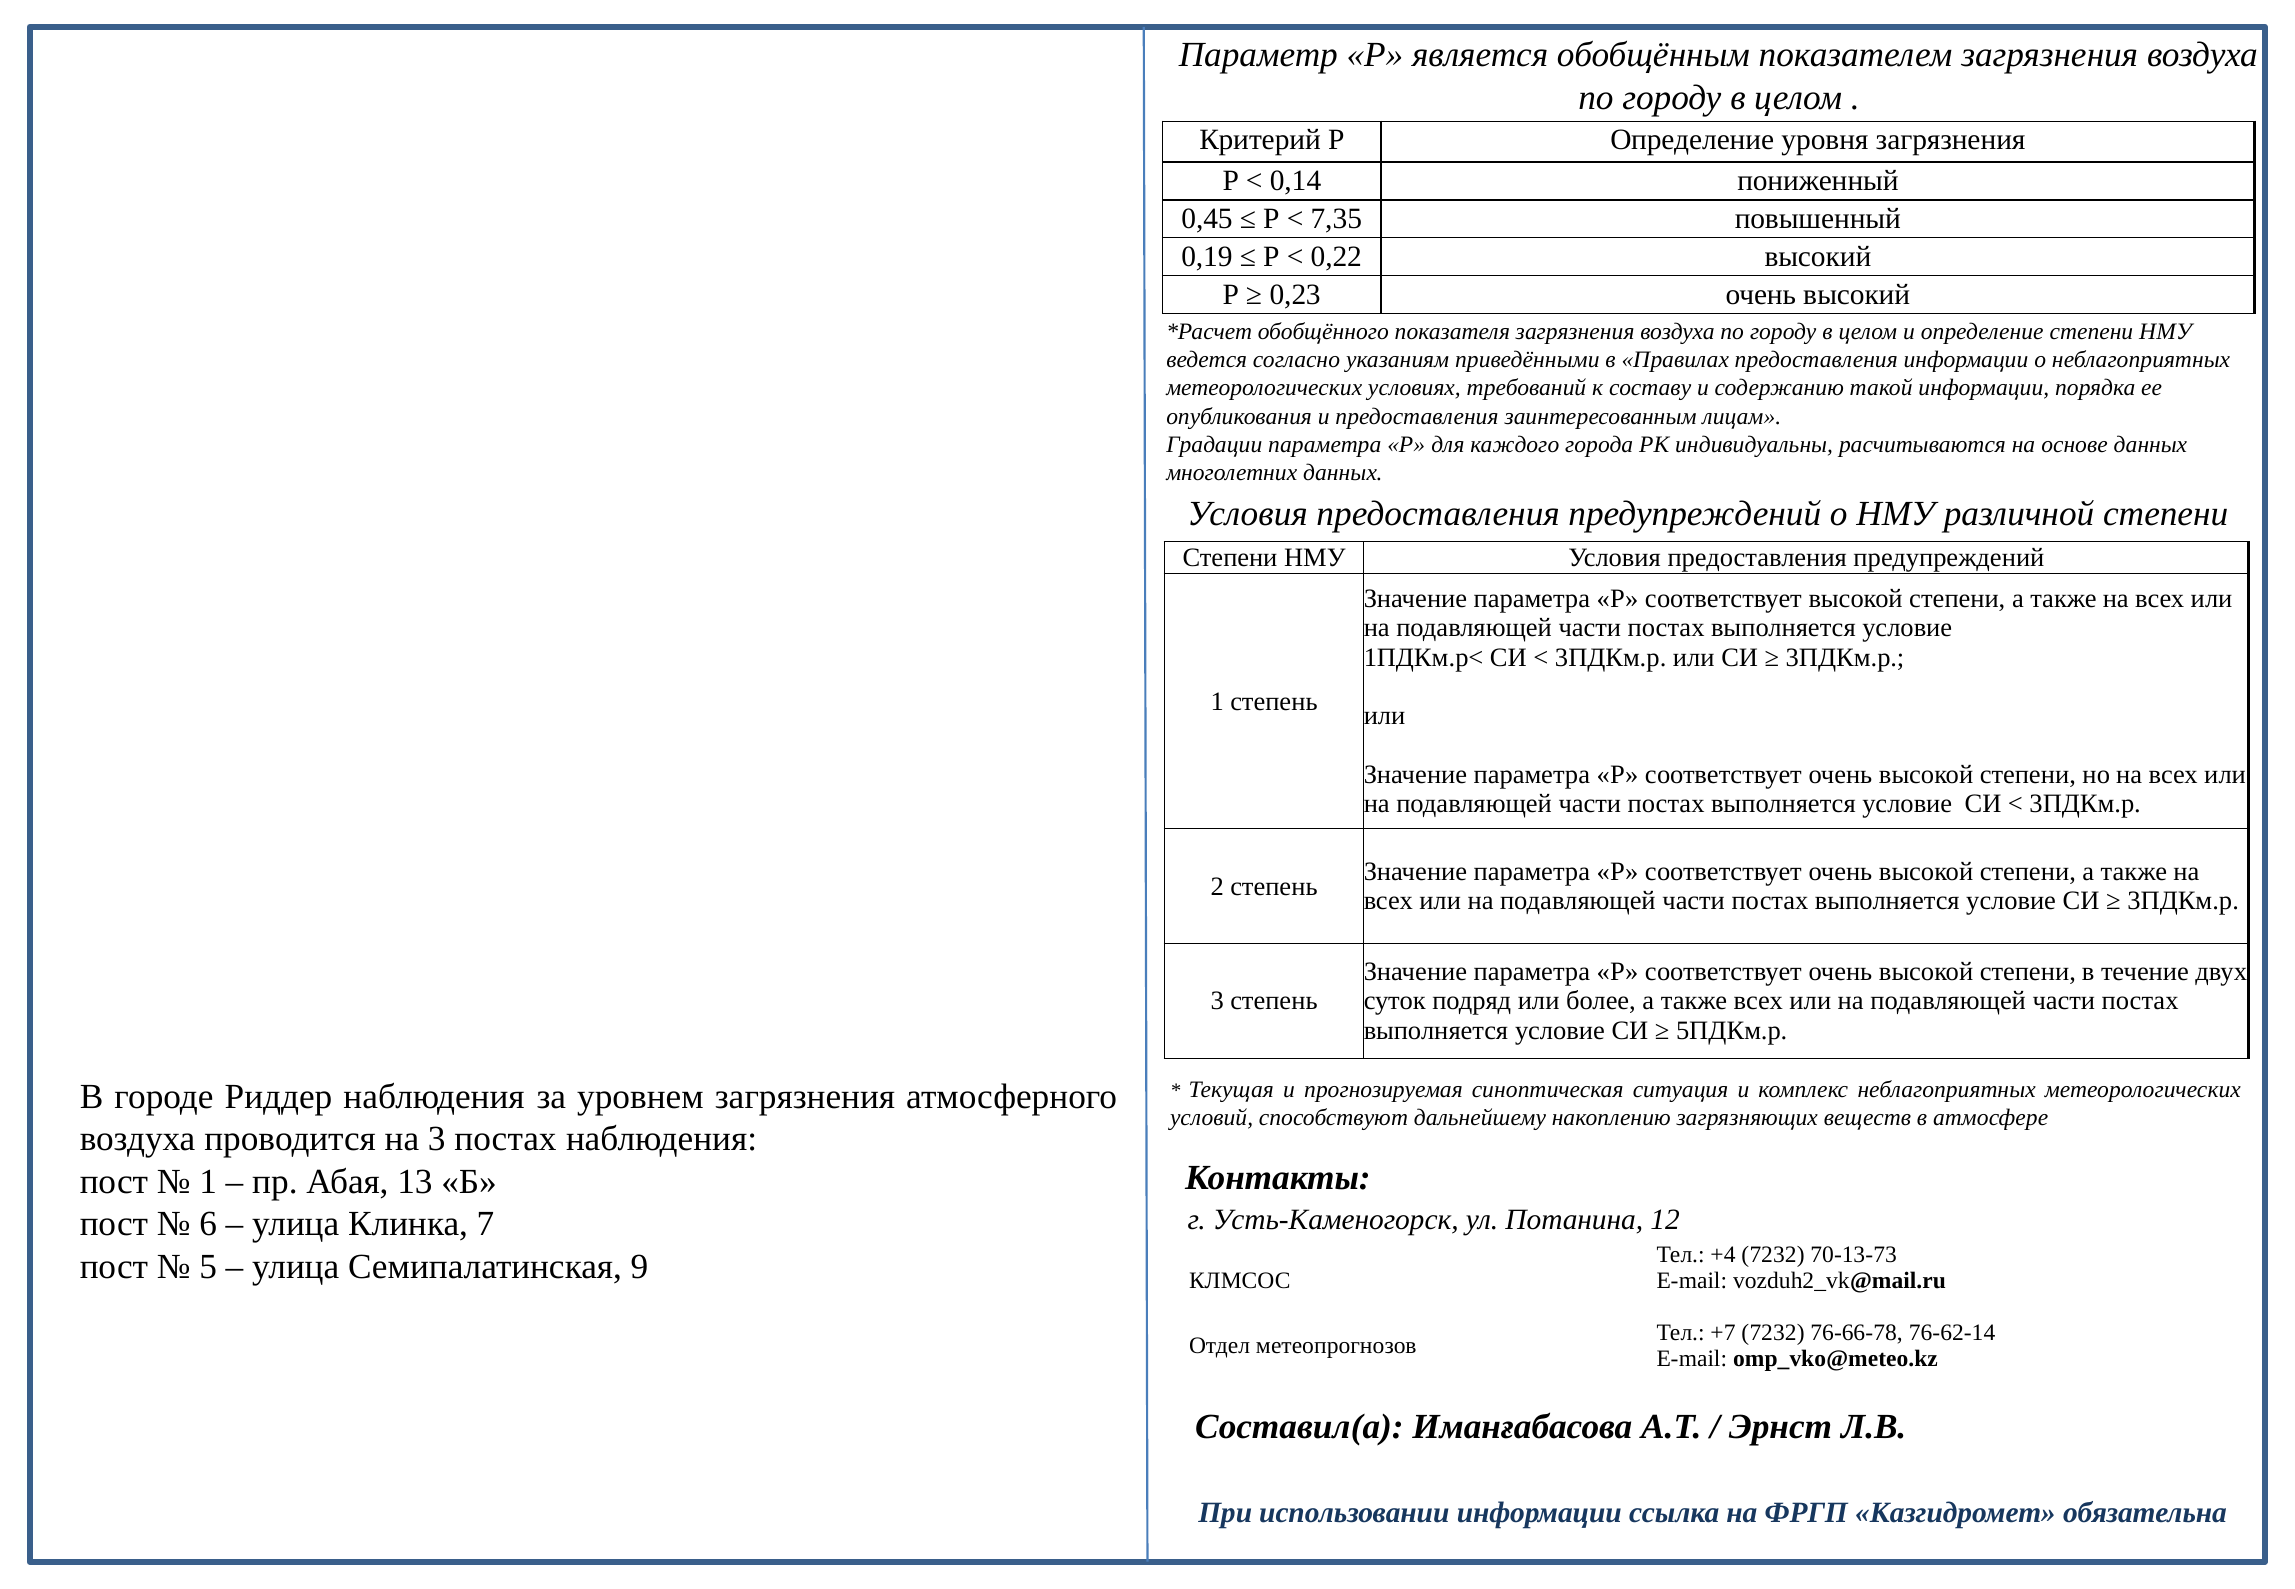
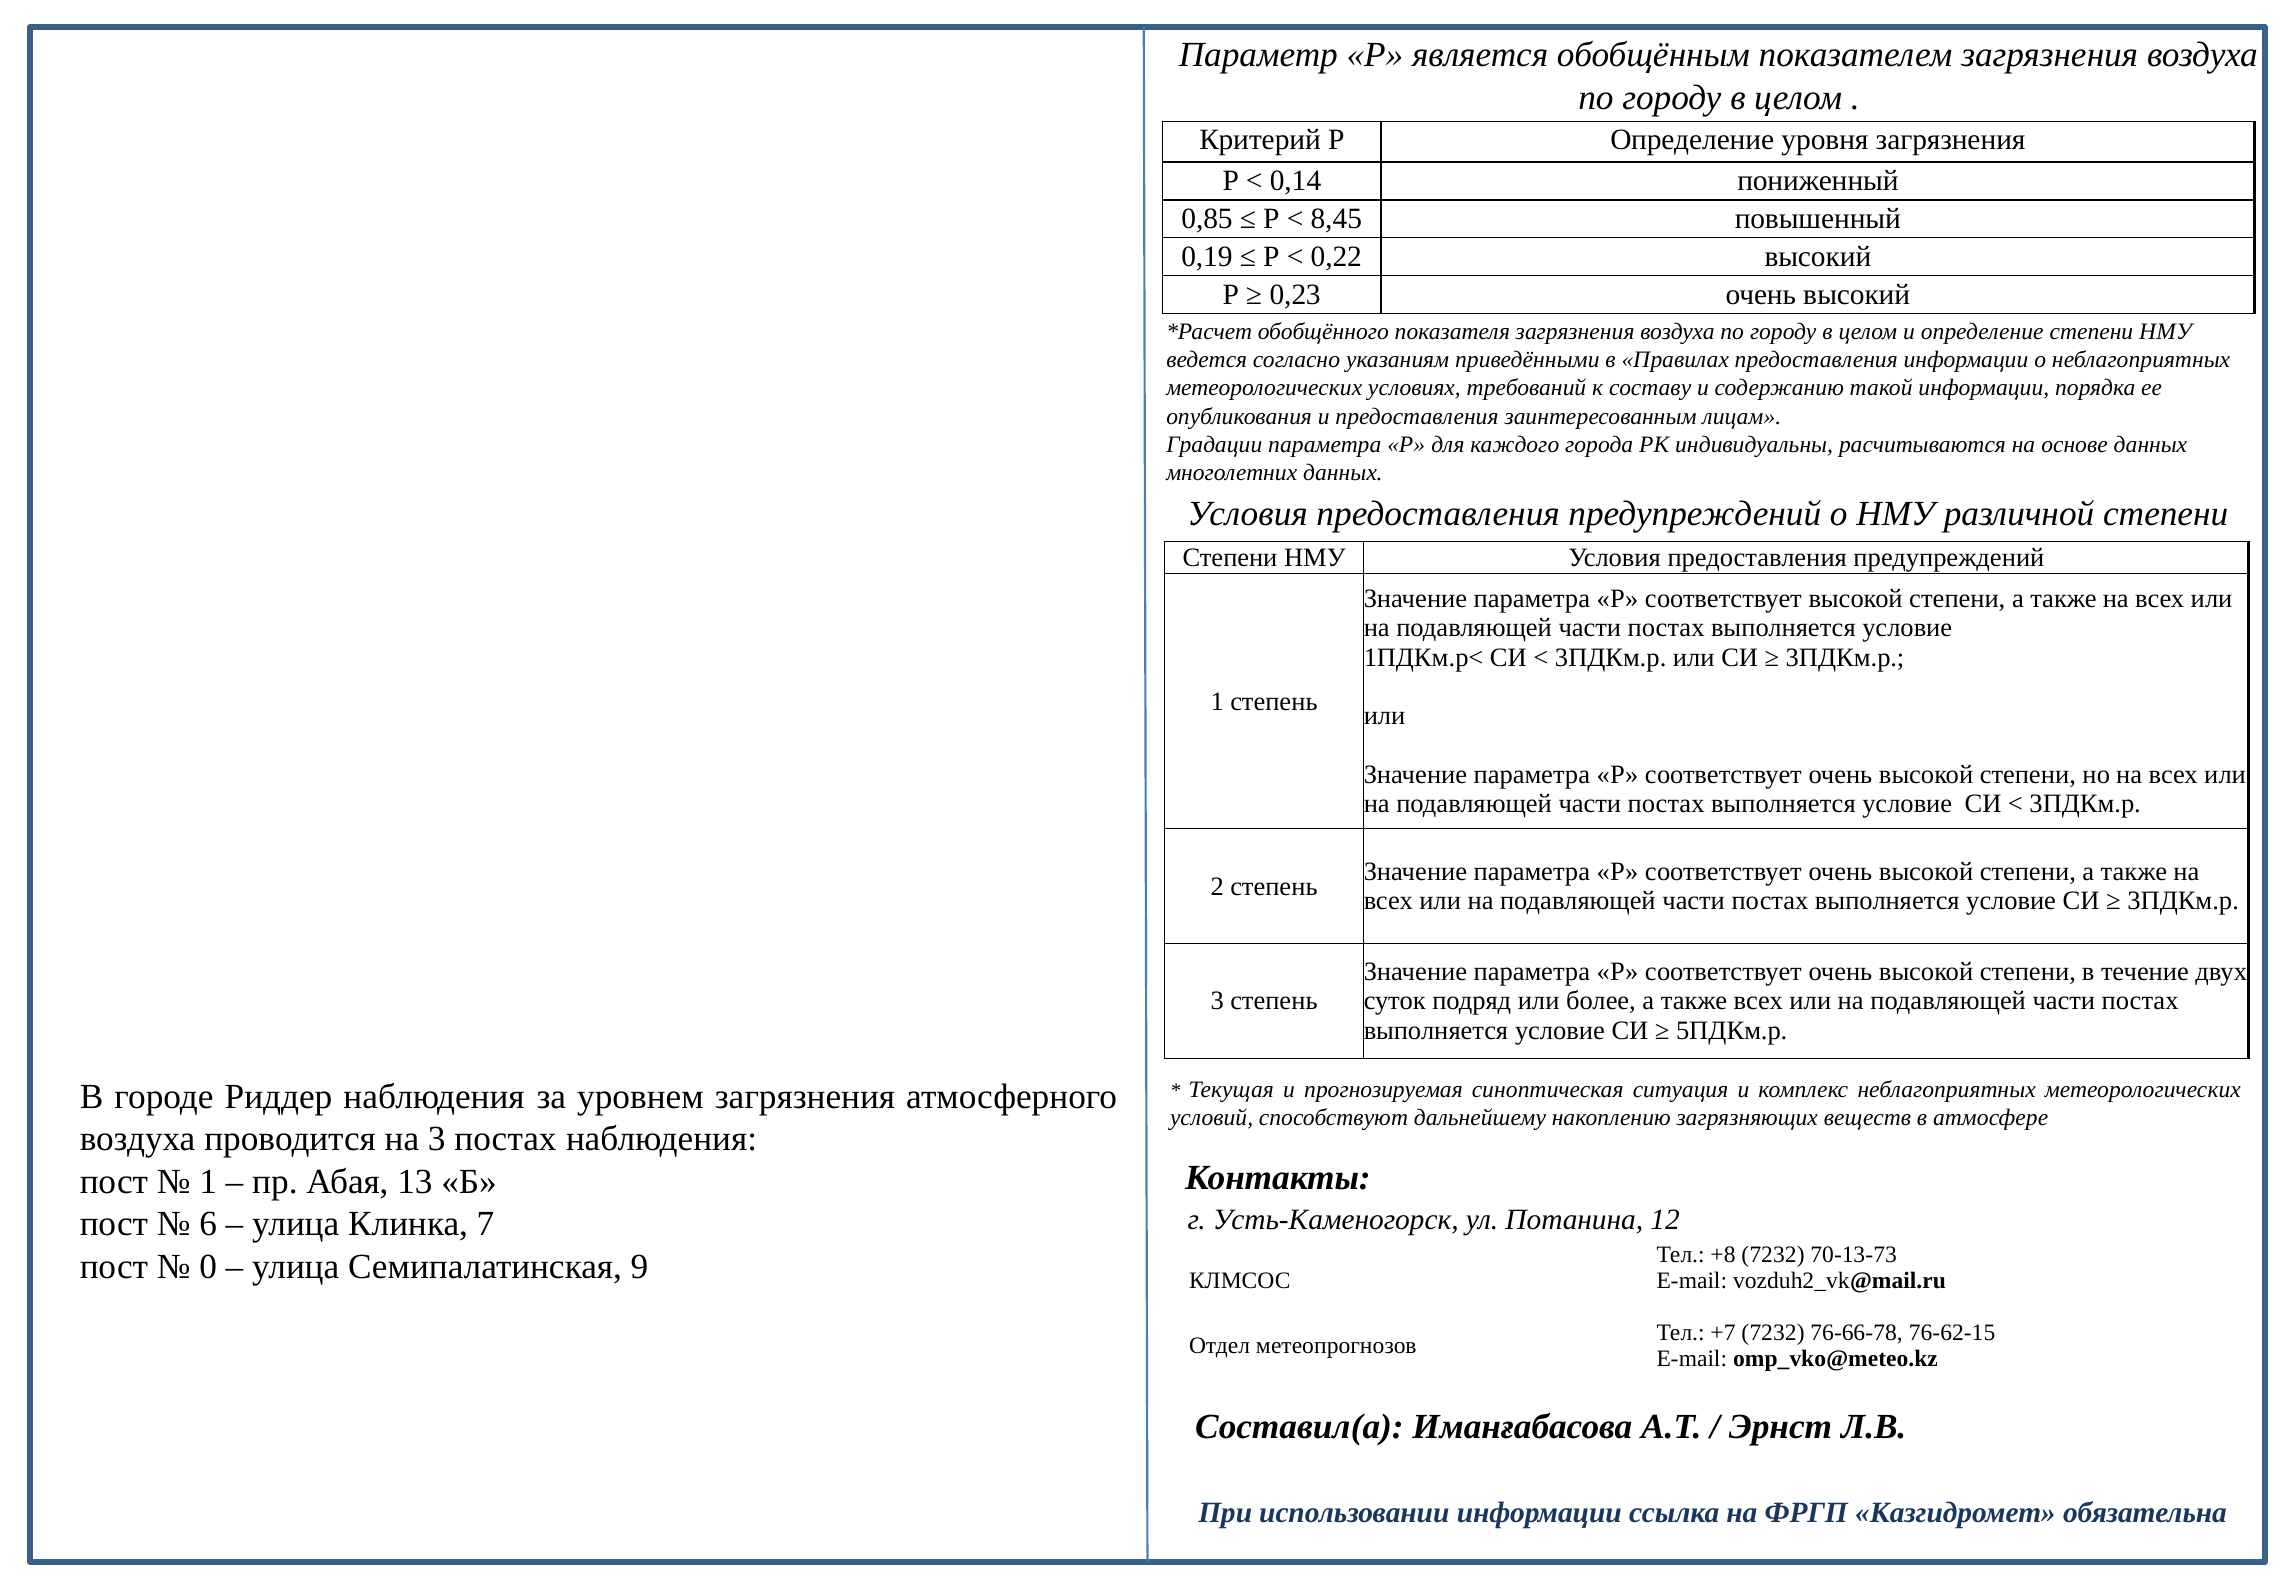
0,45: 0,45 -> 0,85
7,35: 7,35 -> 8,45
+4: +4 -> +8
5: 5 -> 0
76-62-14: 76-62-14 -> 76-62-15
